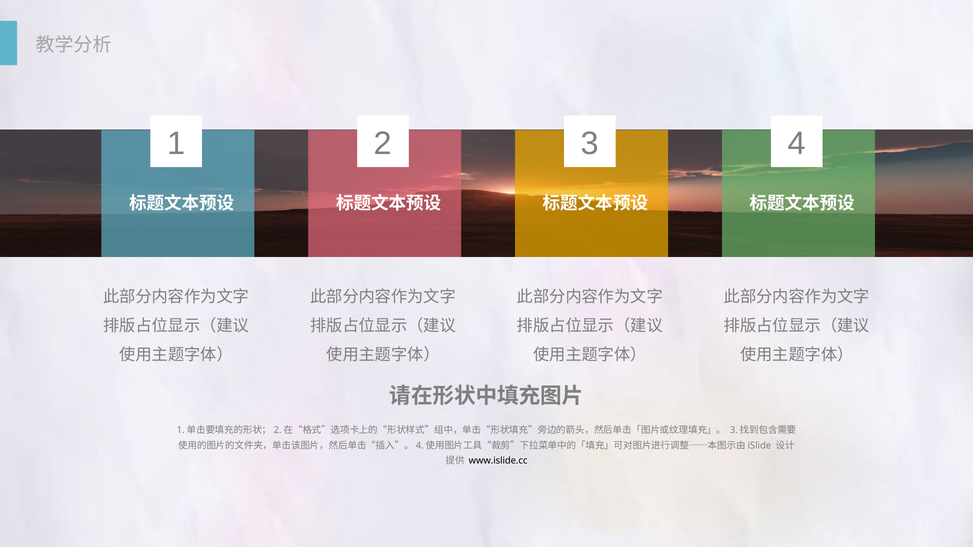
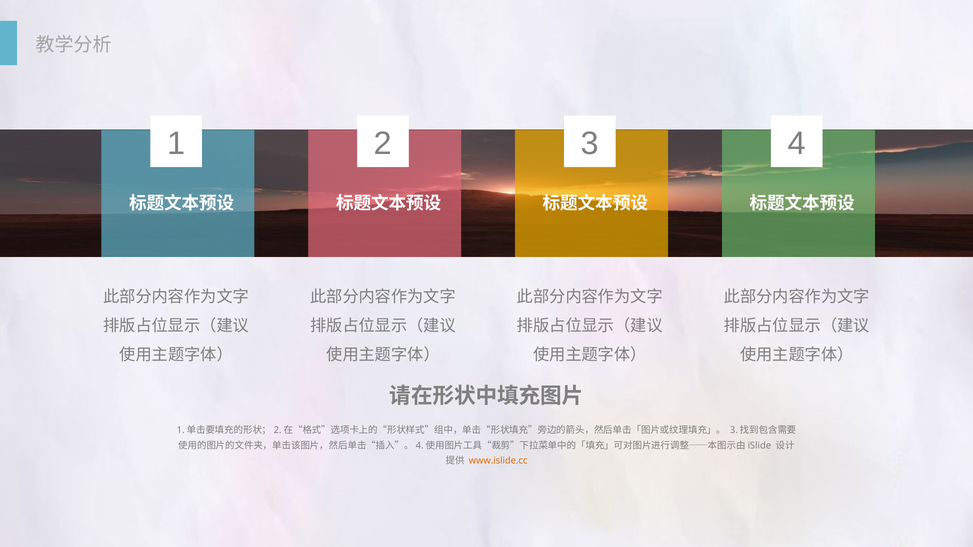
www.islide.cc colour: black -> orange
